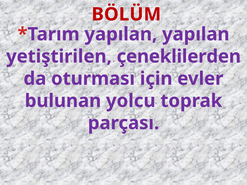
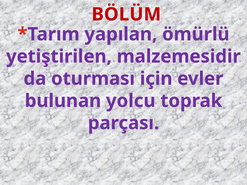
yapılan yapılan: yapılan -> ömürlü
çeneklilerden: çeneklilerden -> malzemesidir
